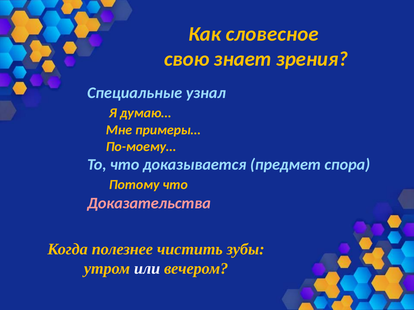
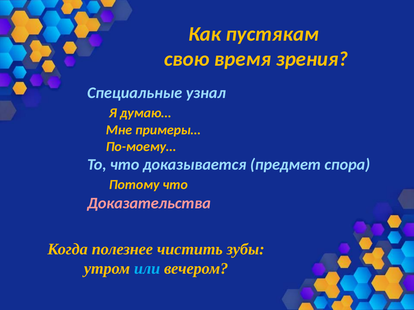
словесное: словесное -> пустякам
знает: знает -> время
или colour: white -> light blue
